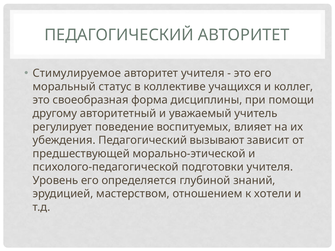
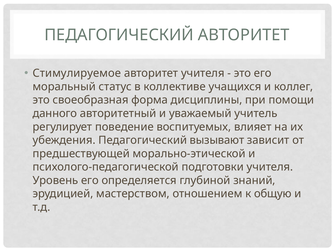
другому: другому -> данного
хотели: хотели -> общую
